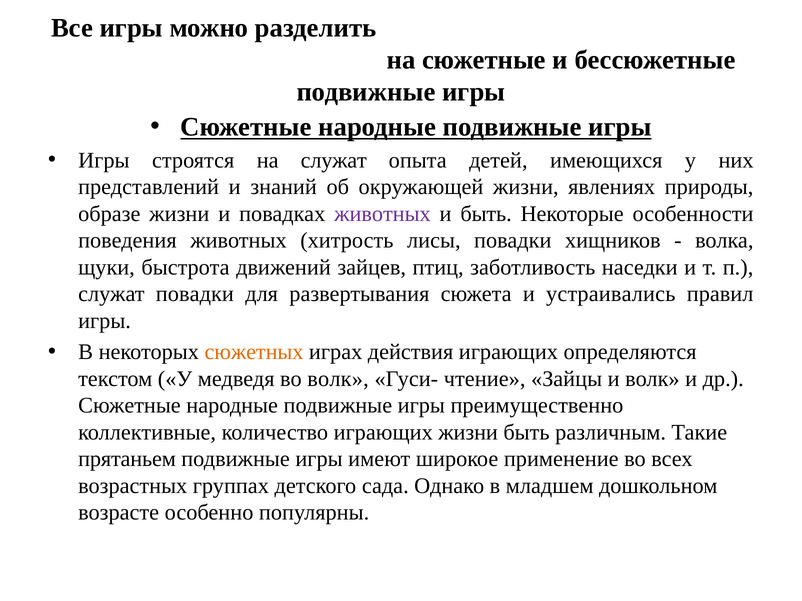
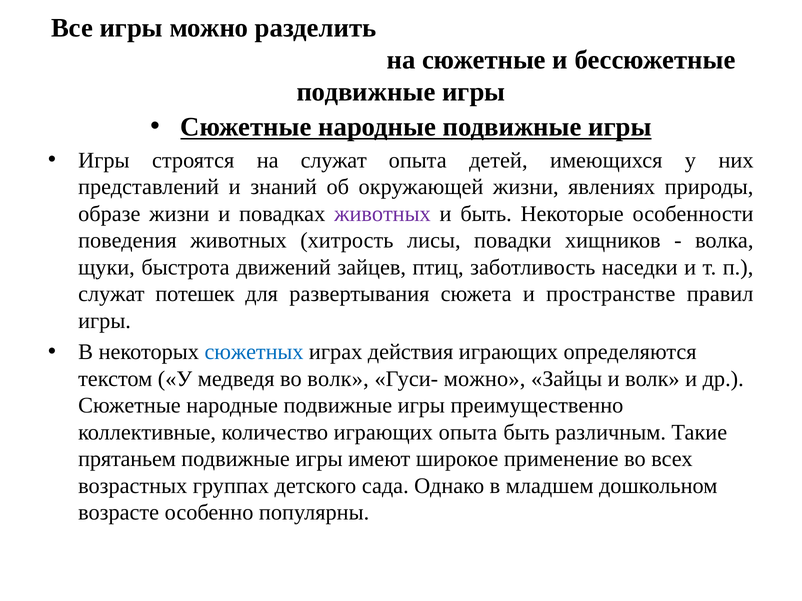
служат повадки: повадки -> потешек
устраивались: устраивались -> пространстве
сюжетных colour: orange -> blue
Гуси- чтение: чтение -> можно
играющих жизни: жизни -> опыта
